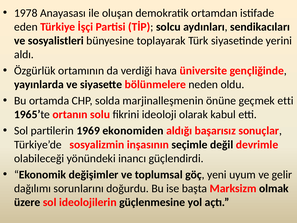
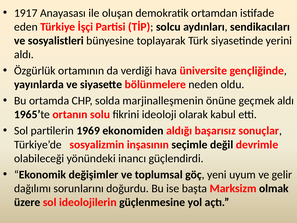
1978: 1978 -> 1917
geçmek etti: etti -> aldı
